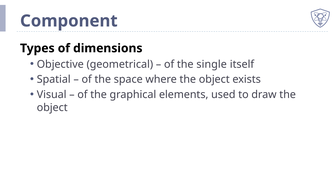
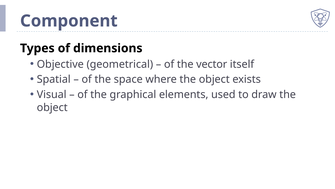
single: single -> vector
